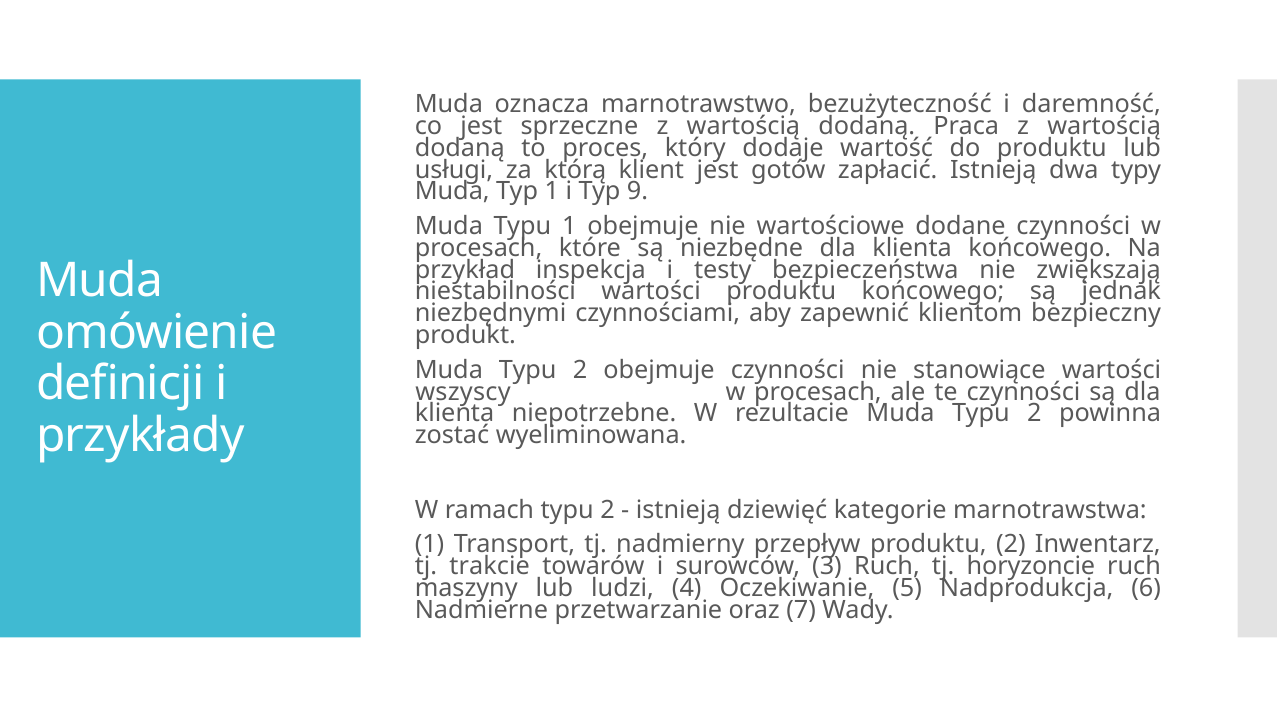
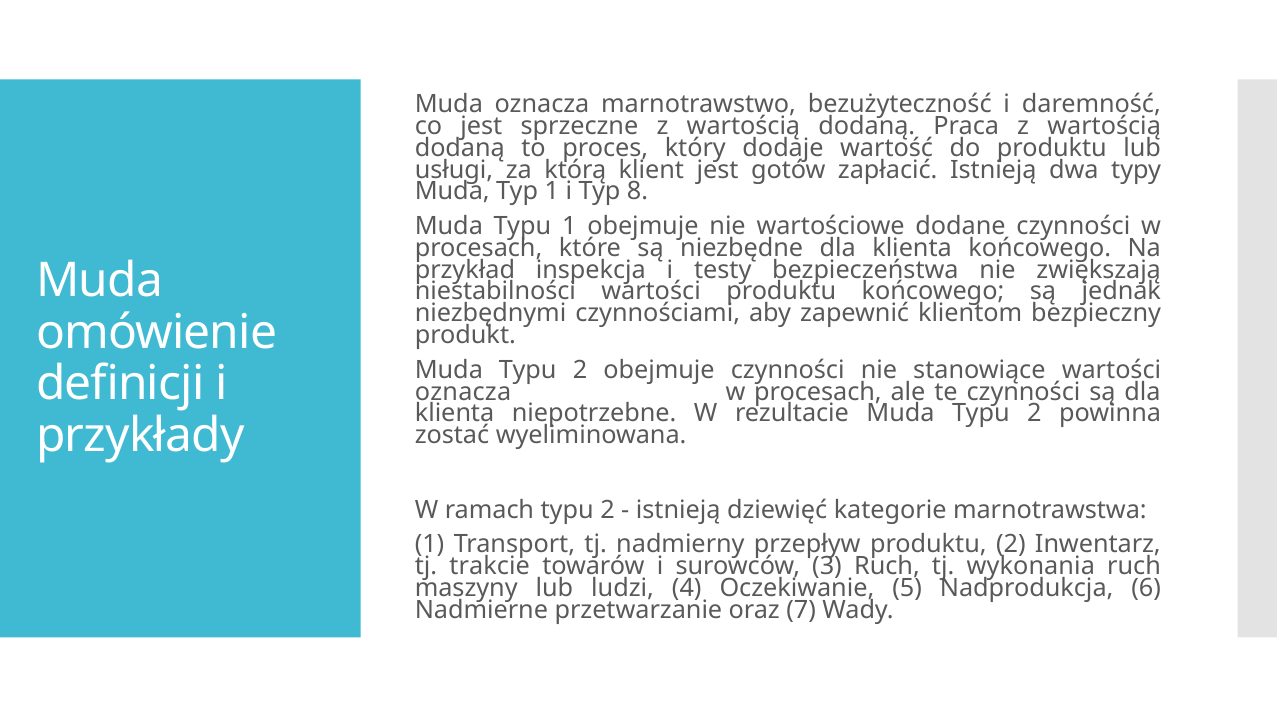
9: 9 -> 8
wszyscy at (463, 392): wszyscy -> oznacza
horyzoncie: horyzoncie -> wykonania
